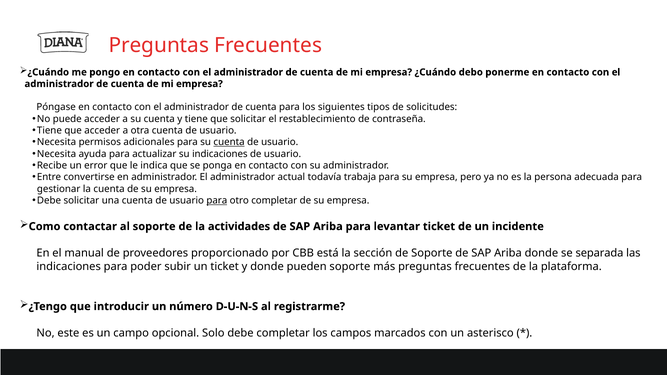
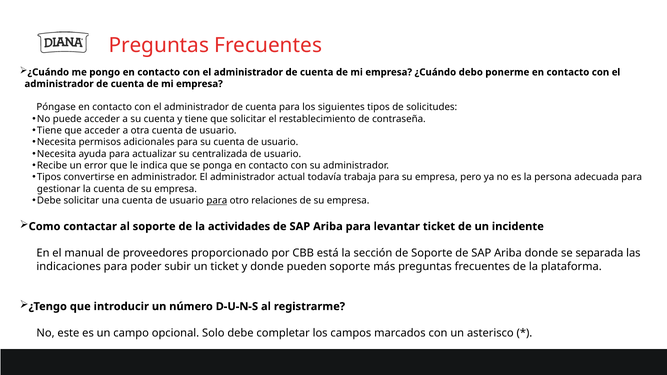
cuenta at (229, 142) underline: present -> none
su indicaciones: indicaciones -> centralizada
Entre at (49, 177): Entre -> Tipos
otro completar: completar -> relaciones
